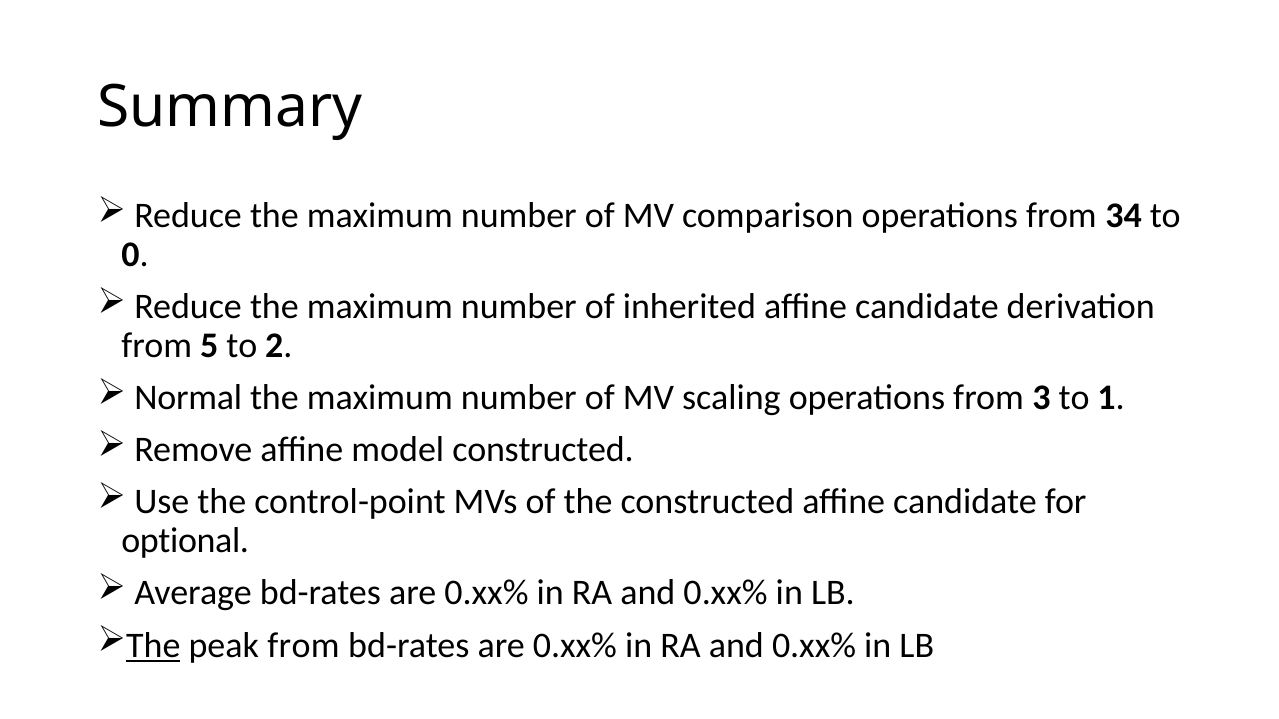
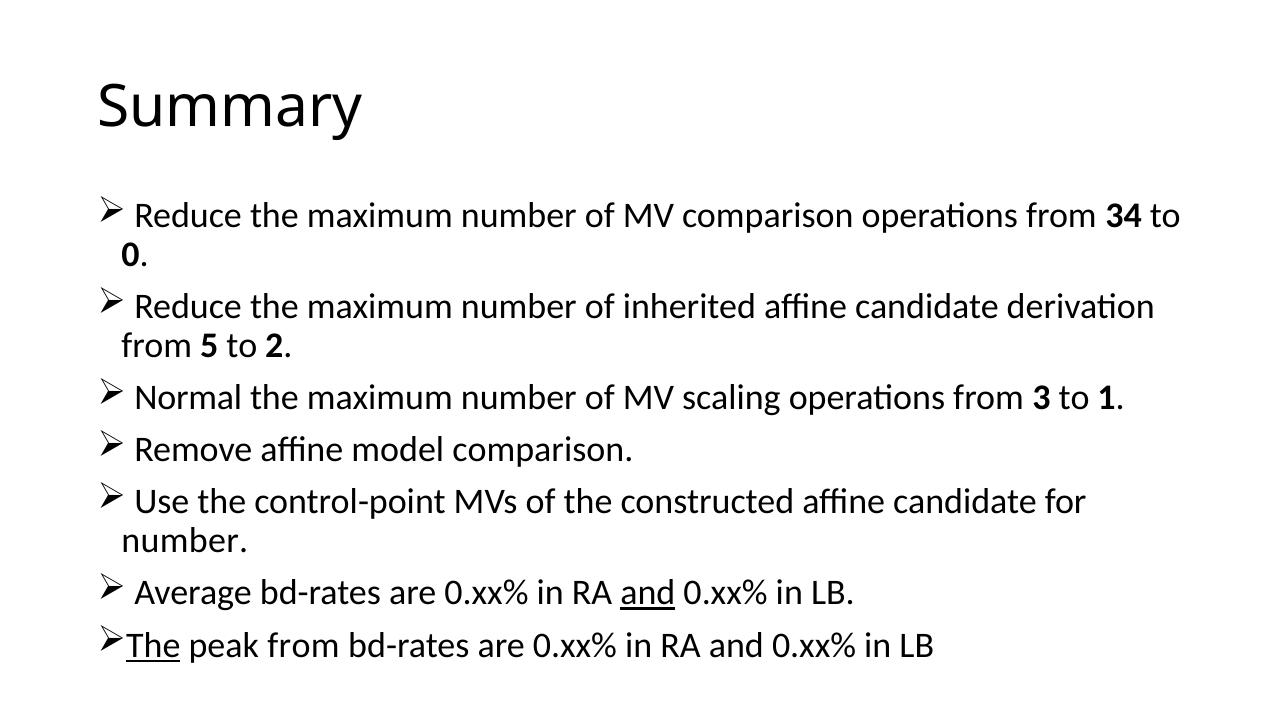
model constructed: constructed -> comparison
optional at (185, 541): optional -> number
and at (648, 593) underline: none -> present
